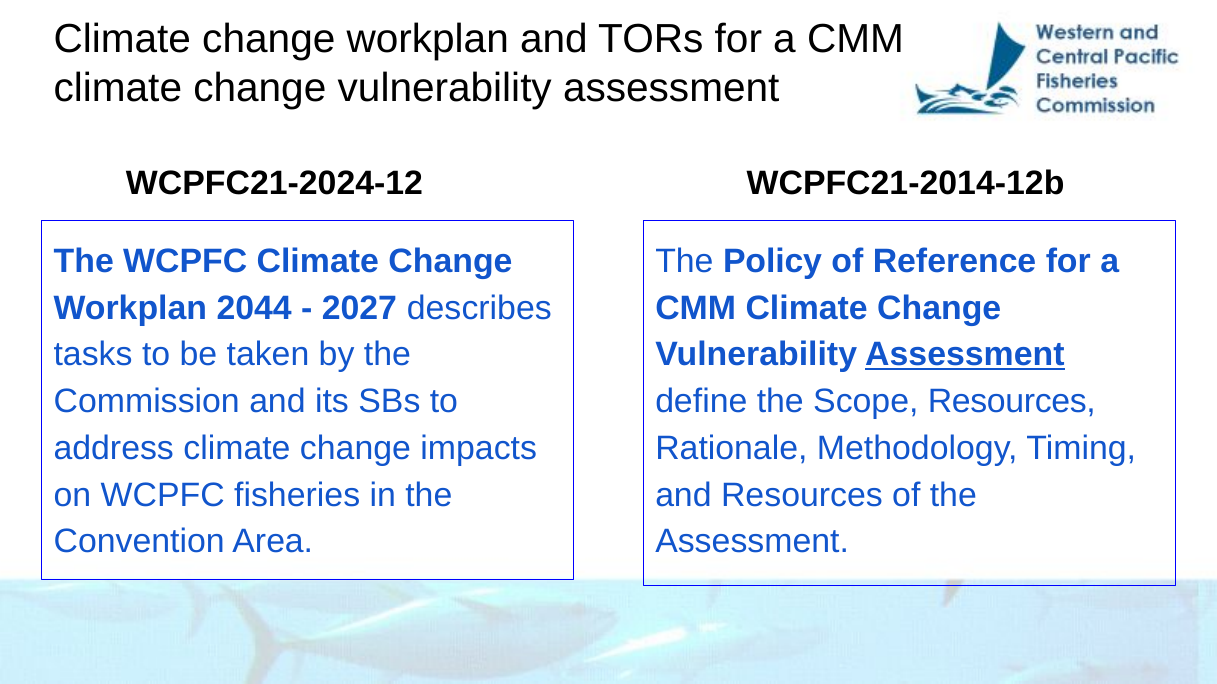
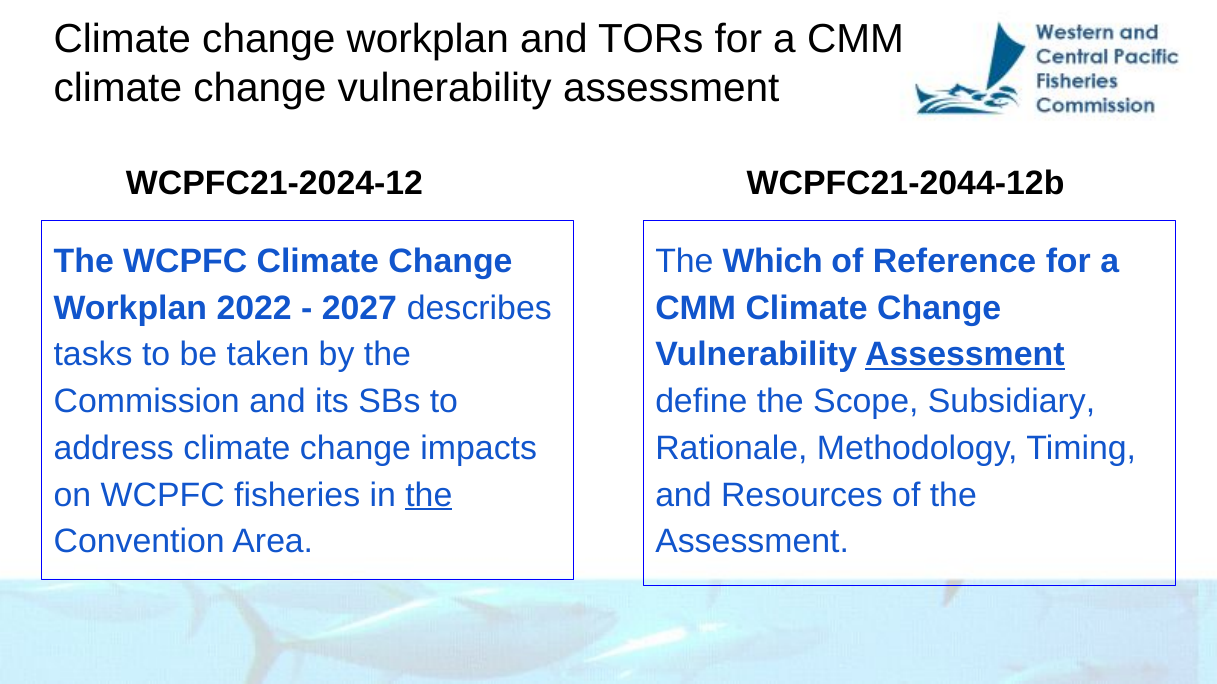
WCPFC21-2014-12b: WCPFC21-2014-12b -> WCPFC21-2044-12b
Policy: Policy -> Which
2044: 2044 -> 2022
Scope Resources: Resources -> Subsidiary
the at (429, 495) underline: none -> present
